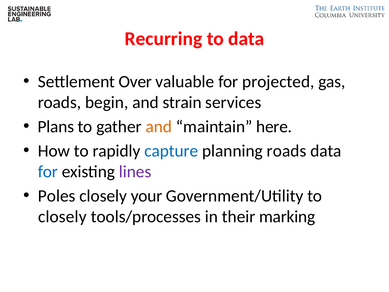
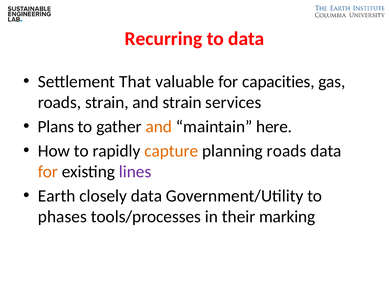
Over: Over -> That
projected: projected -> capacities
roads begin: begin -> strain
capture colour: blue -> orange
for at (48, 172) colour: blue -> orange
Poles: Poles -> Earth
closely your: your -> data
closely at (62, 216): closely -> phases
